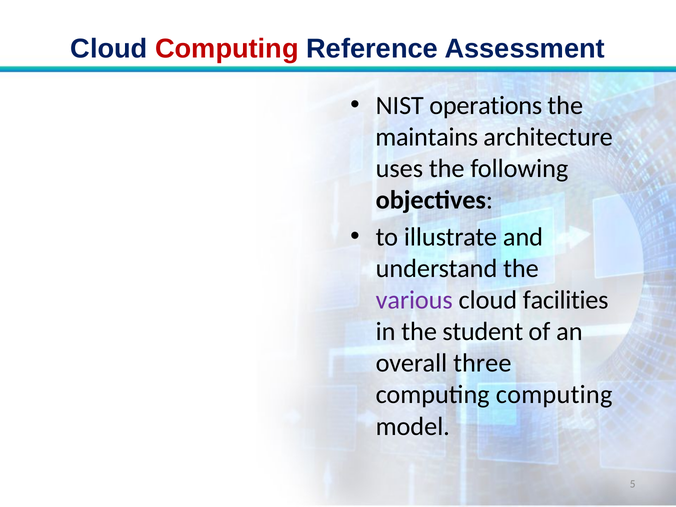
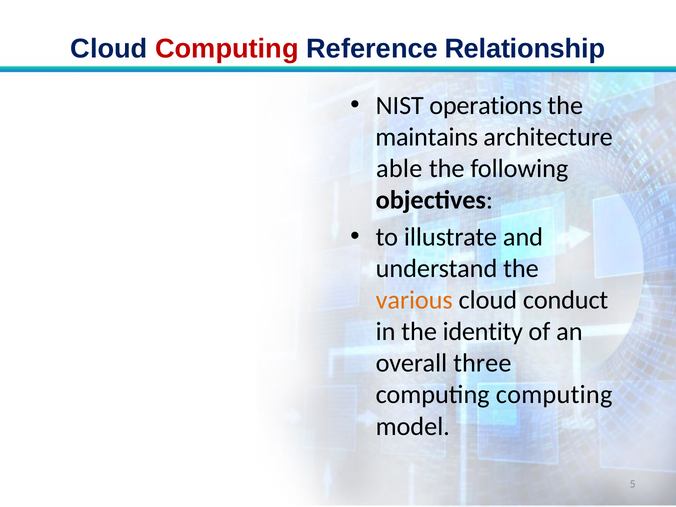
Assessment: Assessment -> Relationship
uses: uses -> able
various colour: purple -> orange
facilities: facilities -> conduct
student: student -> identity
